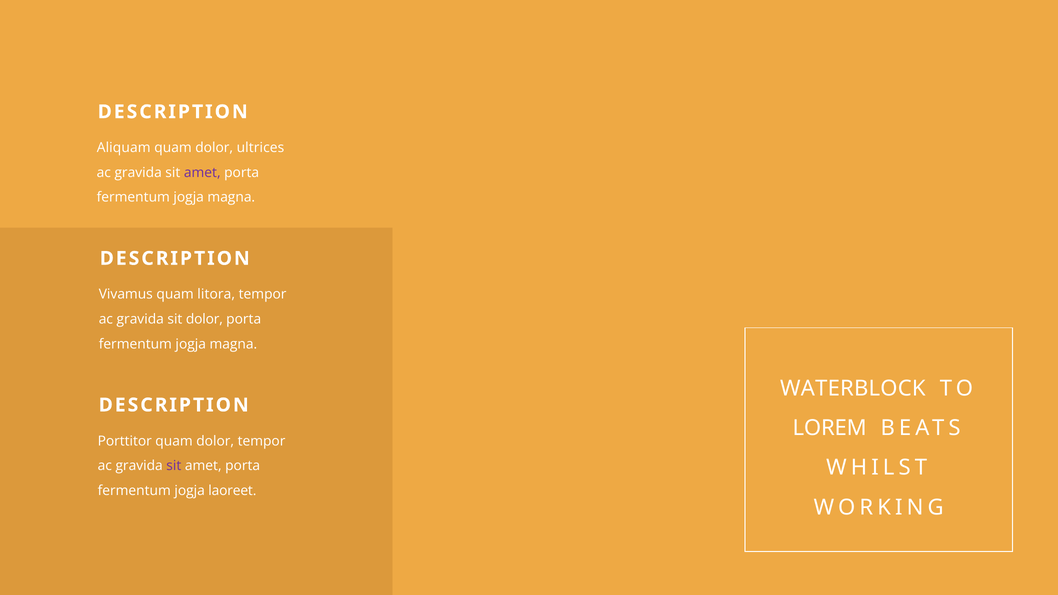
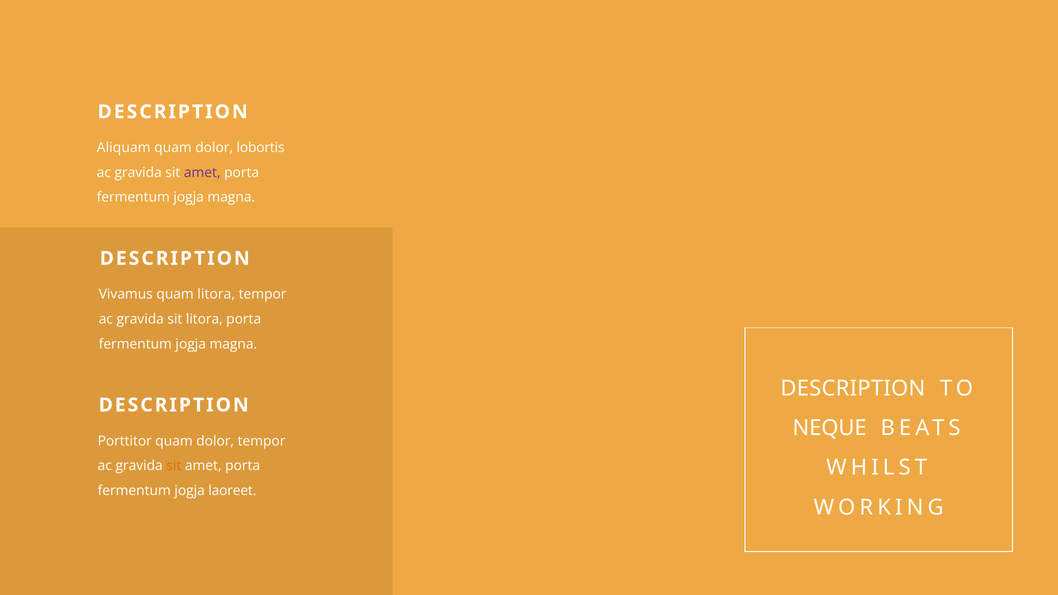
ultrices: ultrices -> lobortis
sit dolor: dolor -> litora
WATERBLOCK at (853, 388): WATERBLOCK -> DESCRIPTION
LOREM: LOREM -> NEQUE
sit at (174, 466) colour: purple -> orange
